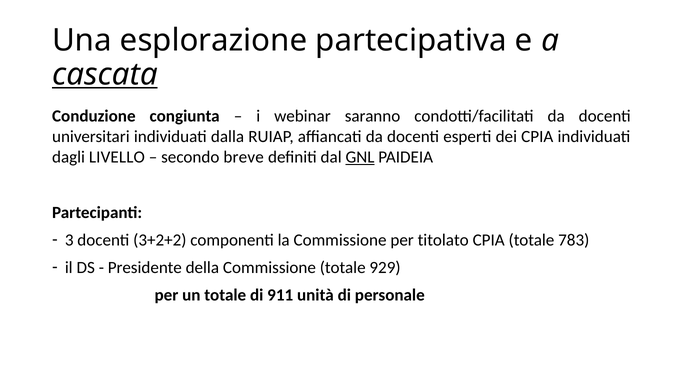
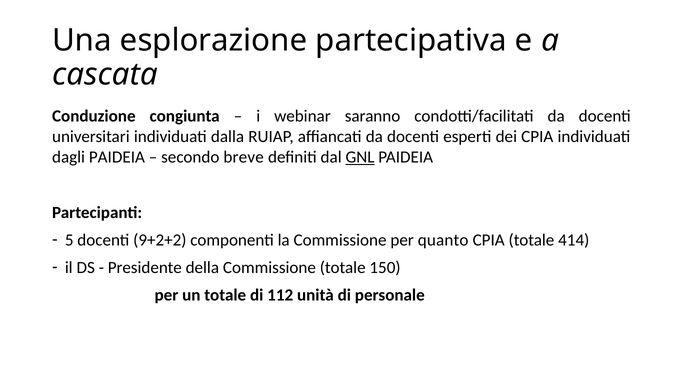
cascata underline: present -> none
dagli LIVELLO: LIVELLO -> PAIDEIA
3: 3 -> 5
3+2+2: 3+2+2 -> 9+2+2
titolato: titolato -> quanto
783: 783 -> 414
929: 929 -> 150
911: 911 -> 112
